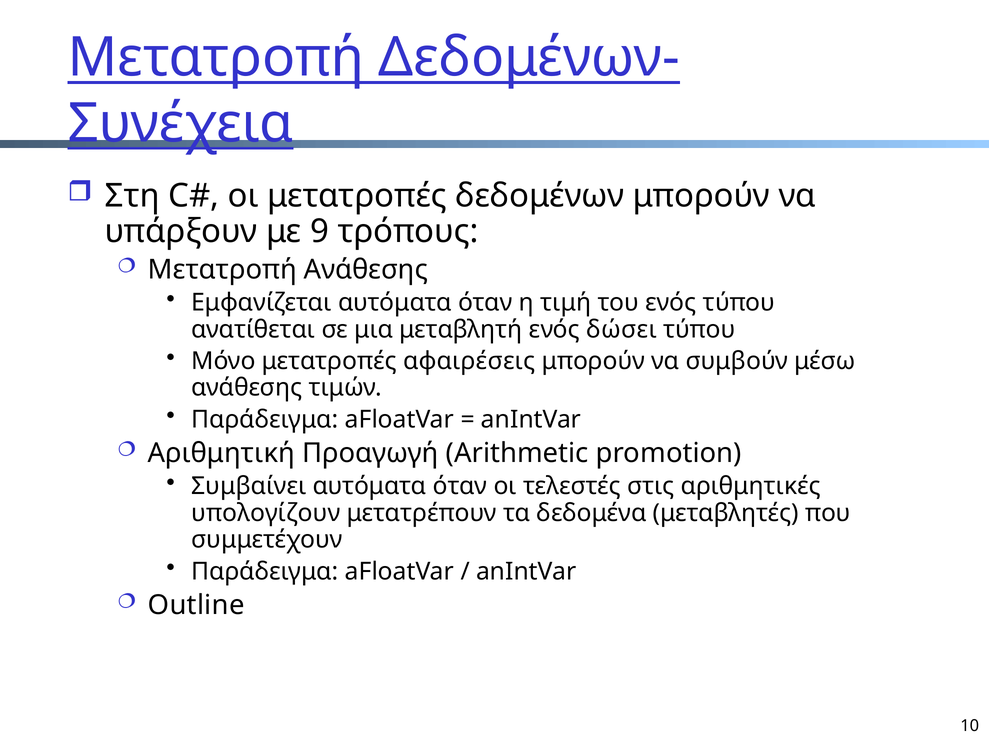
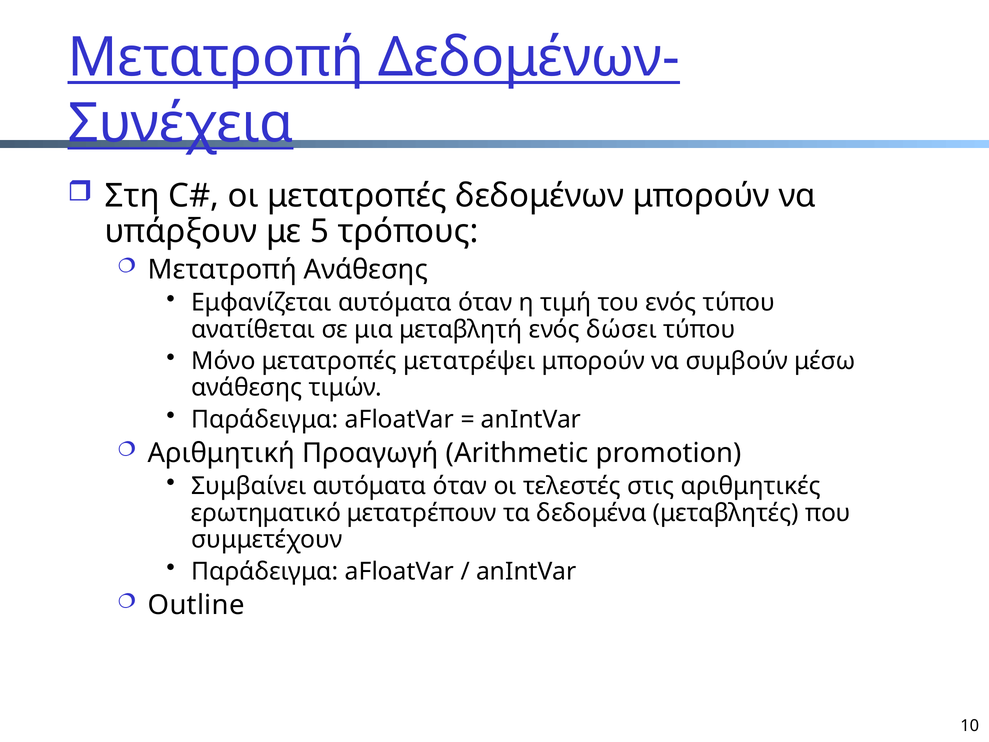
9: 9 -> 5
αφαιρέσεις: αφαιρέσεις -> μετατρέψει
υπολογίζουν: υπολογίζουν -> ερωτηματικό
